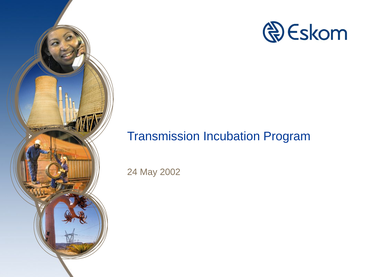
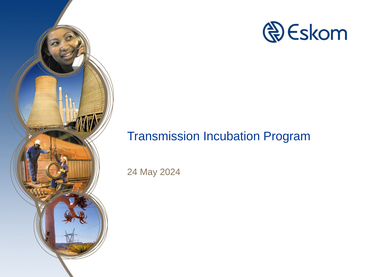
2002: 2002 -> 2024
